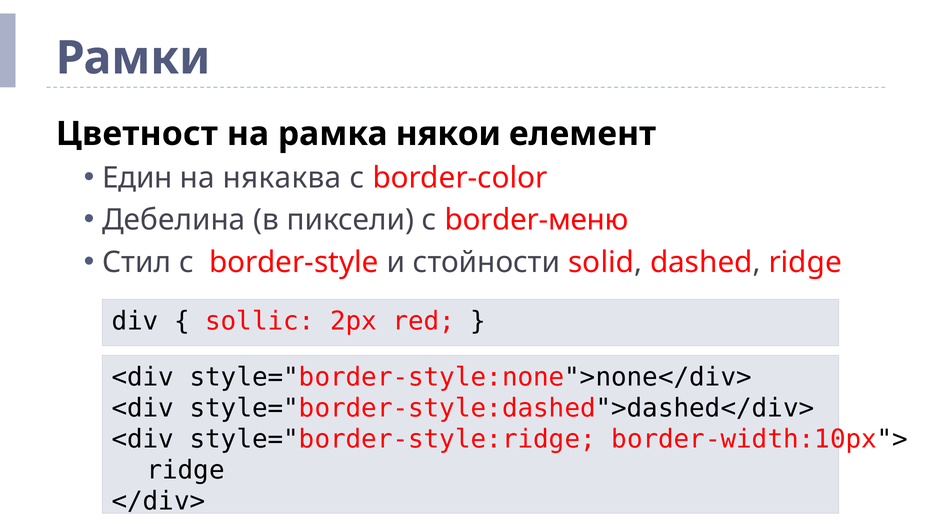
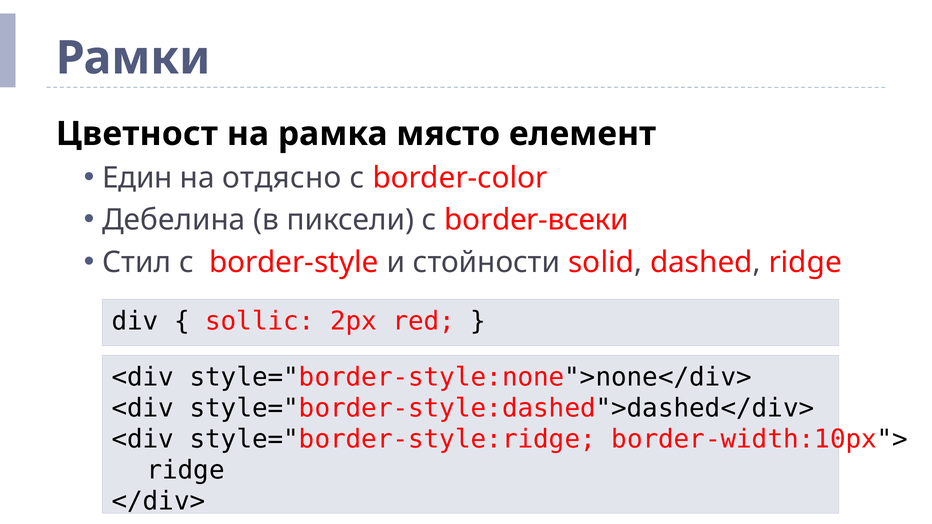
някои: някои -> място
някаква: някаква -> отдясно
border-меню: border-меню -> border-всеки
